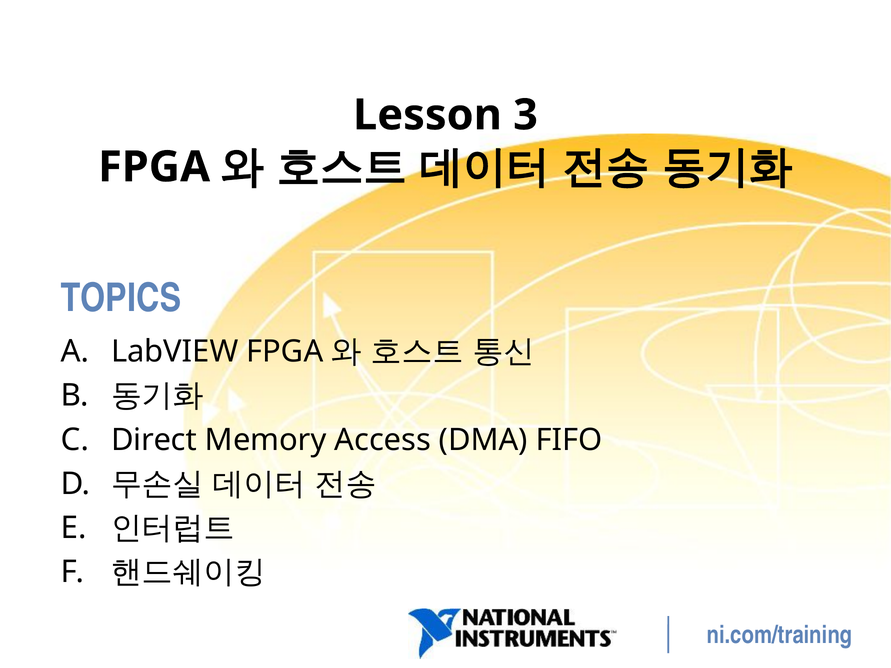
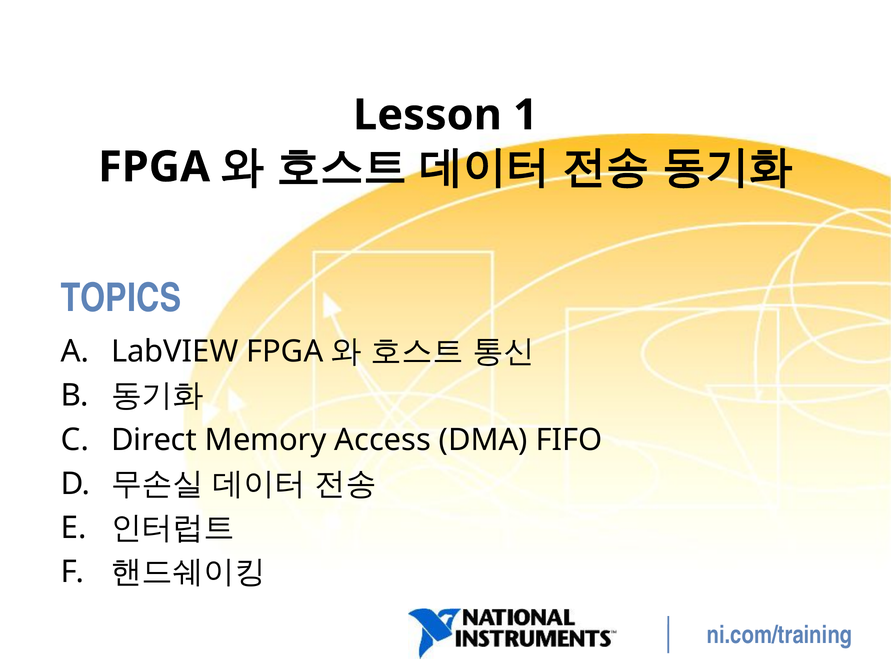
3: 3 -> 1
